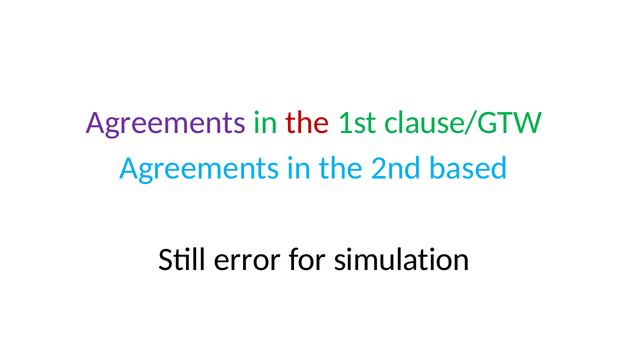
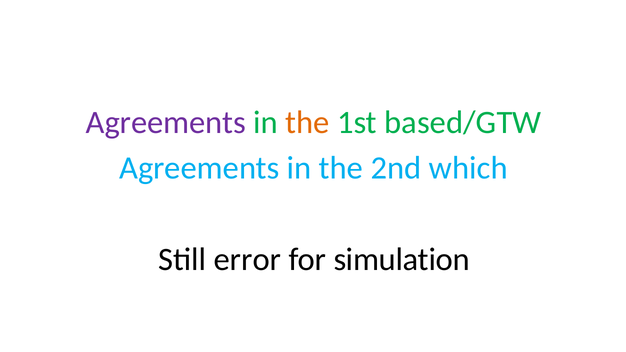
the at (308, 122) colour: red -> orange
clause/GTW: clause/GTW -> based/GTW
based: based -> which
